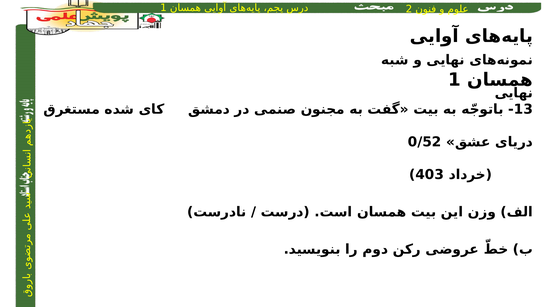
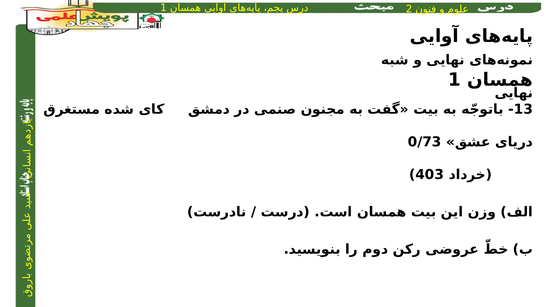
0/52: 0/52 -> 0/73
